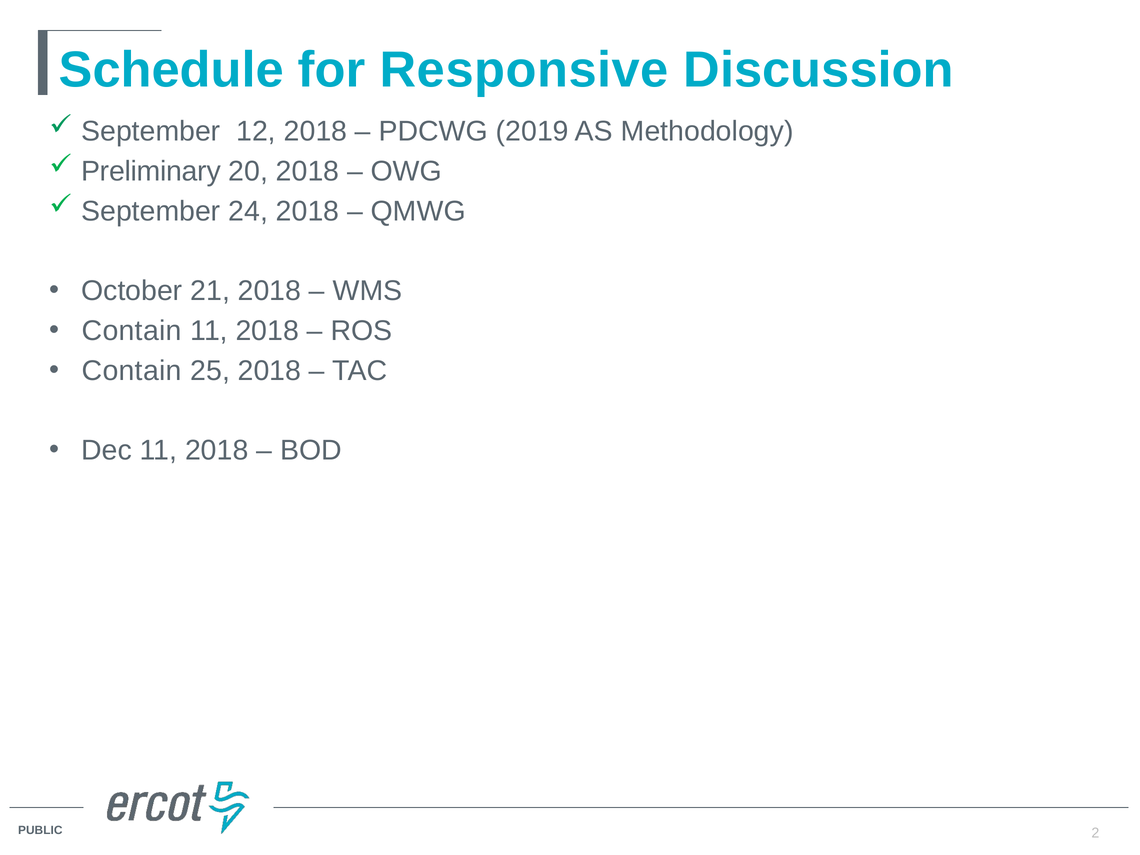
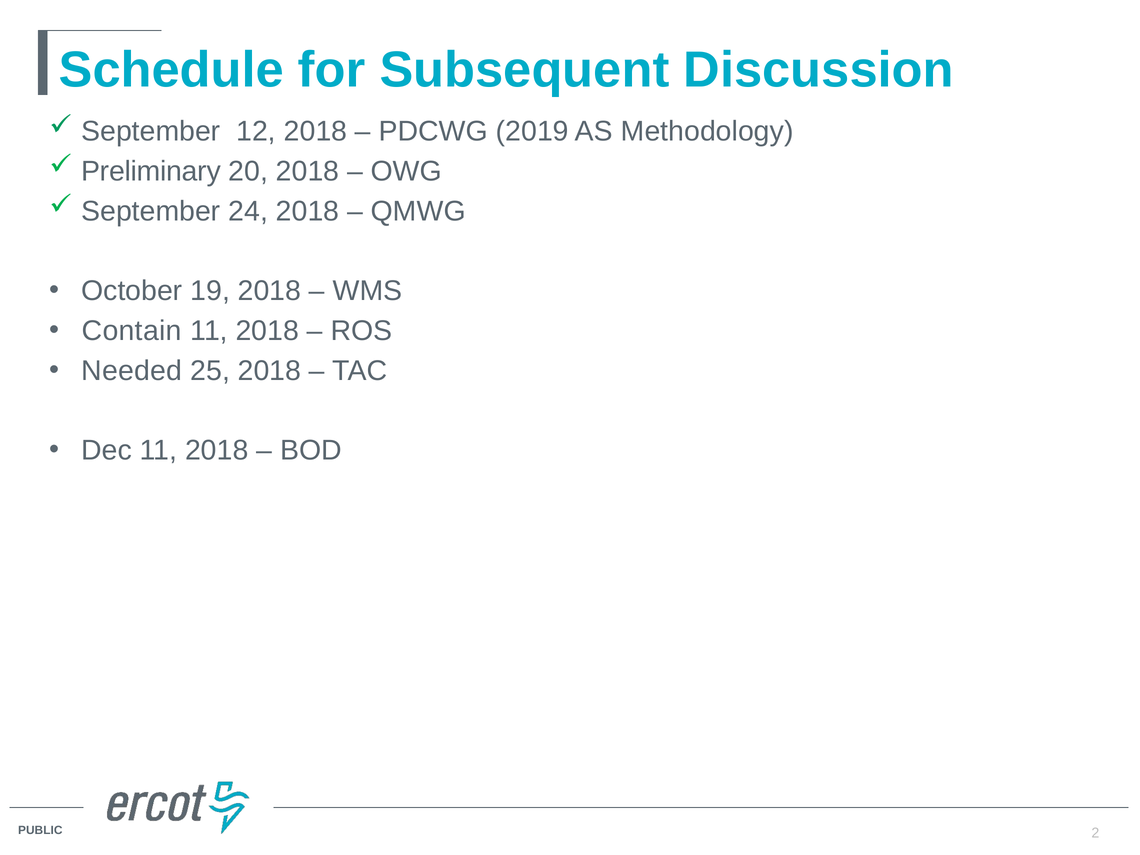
Responsive: Responsive -> Subsequent
21: 21 -> 19
Contain at (132, 371): Contain -> Needed
